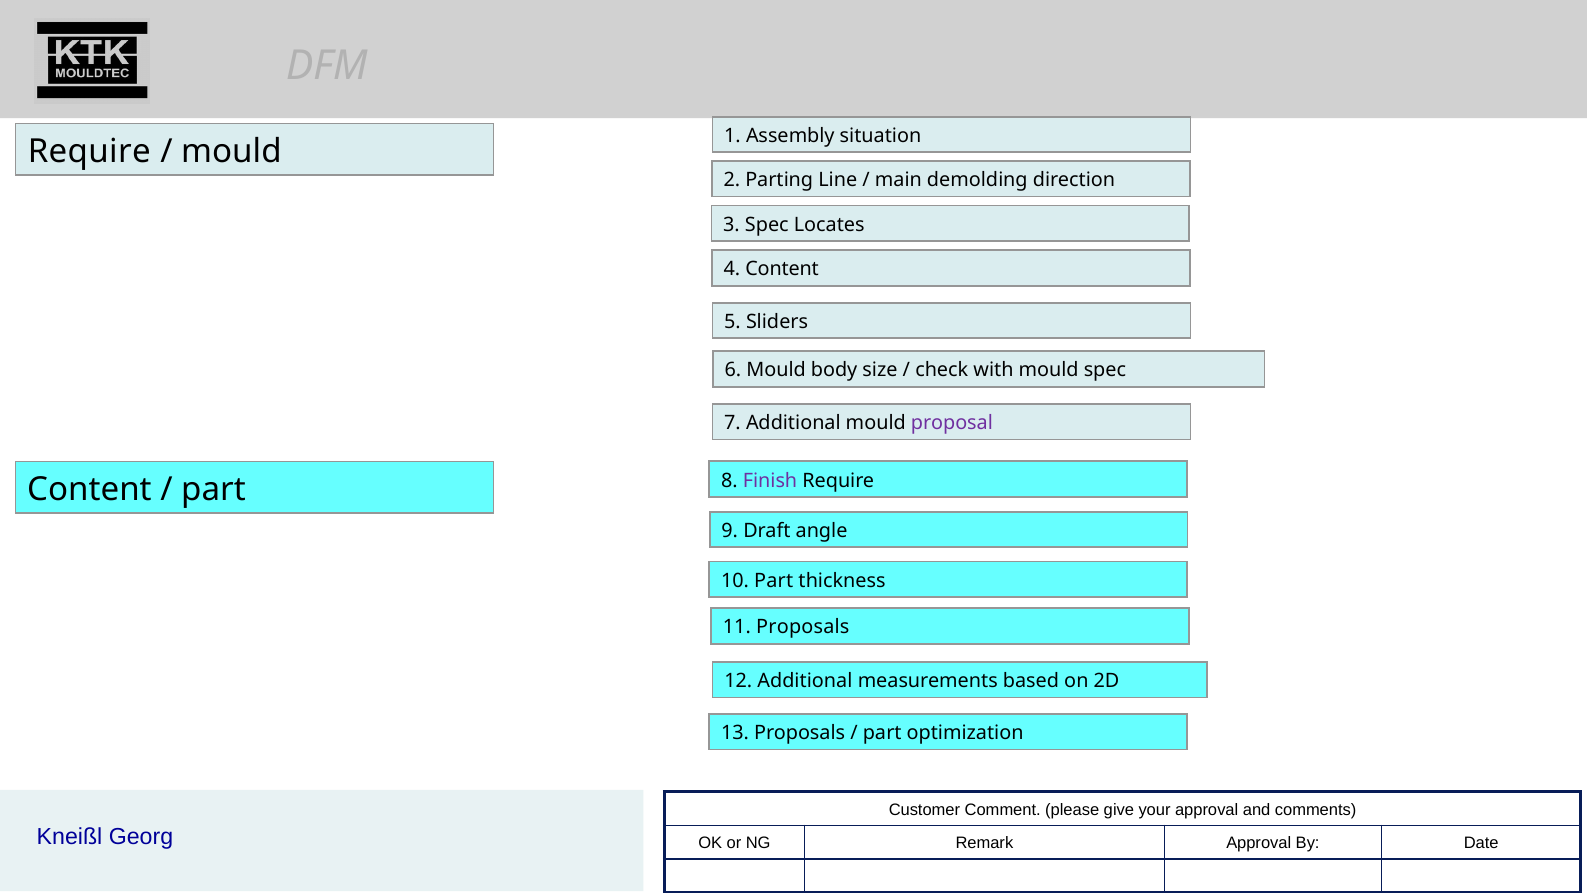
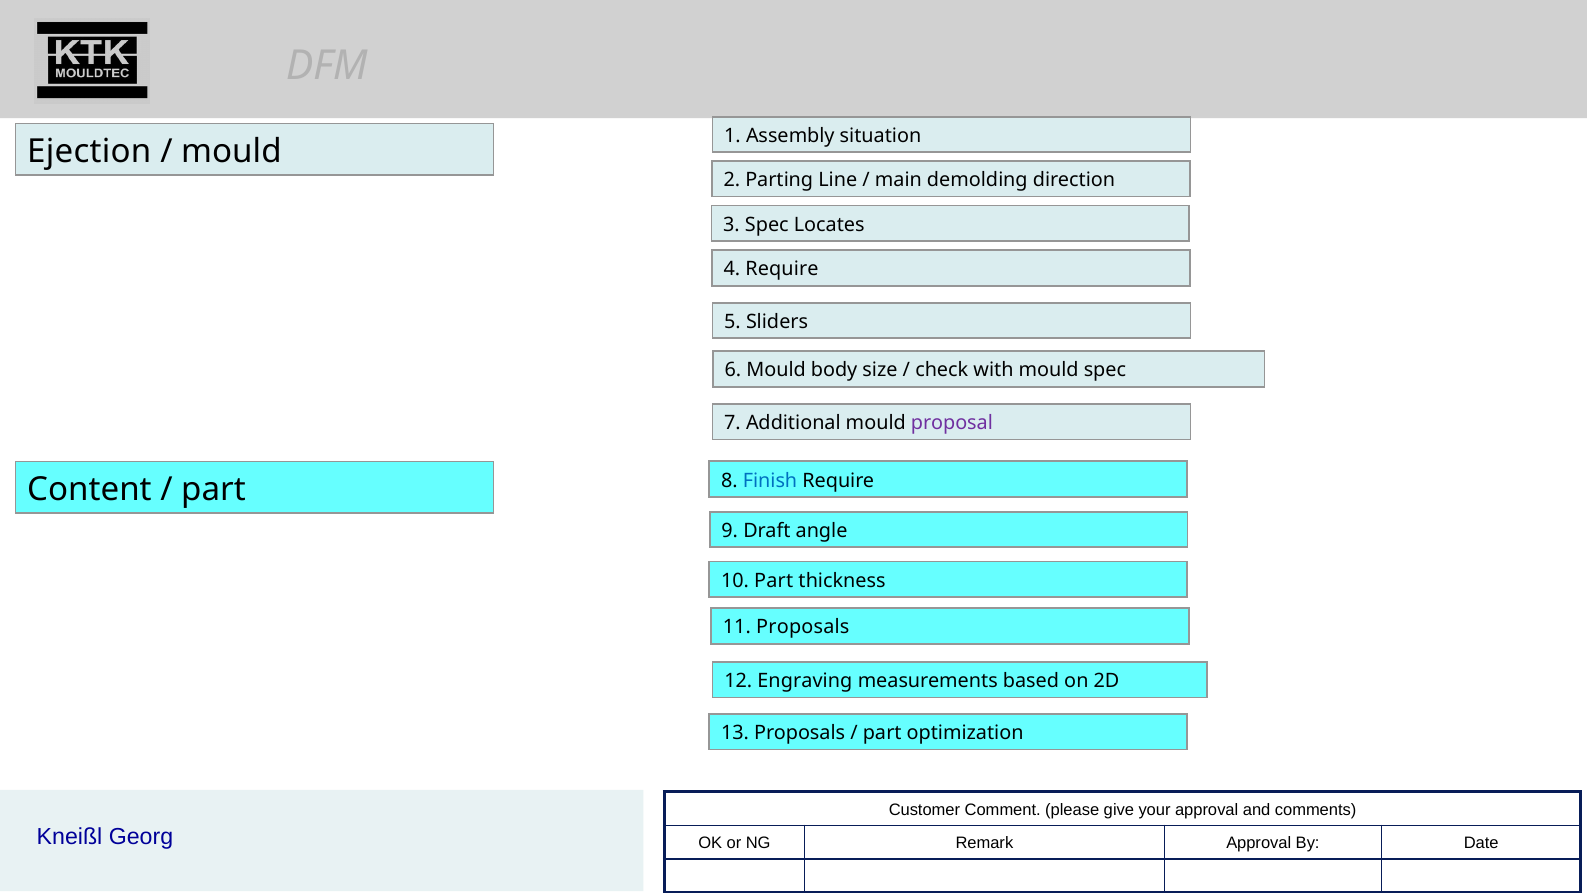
Require at (89, 151): Require -> Ejection
4 Content: Content -> Require
Finish colour: purple -> blue
12 Additional: Additional -> Engraving
